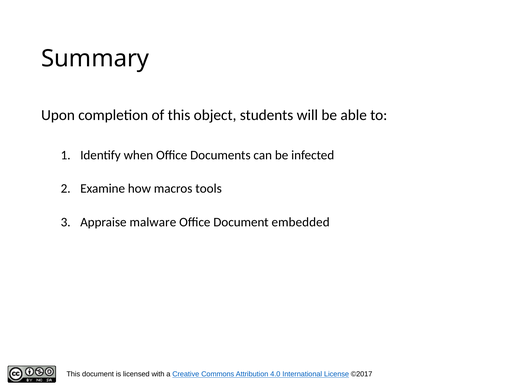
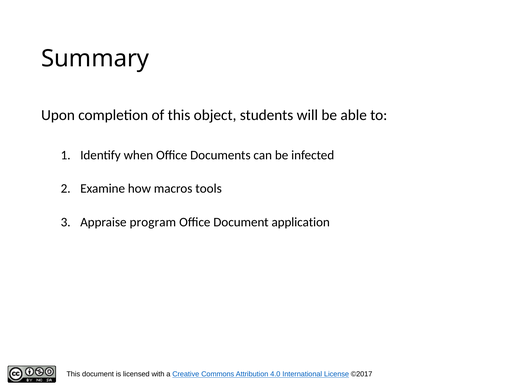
malware: malware -> program
embedded: embedded -> application
